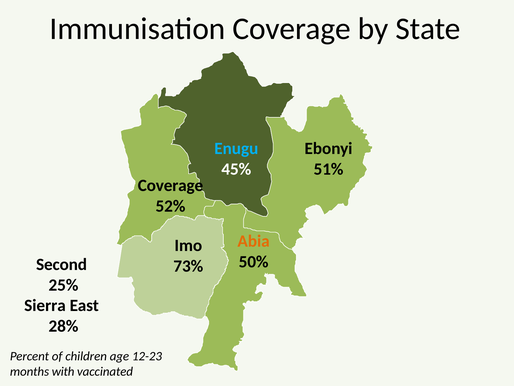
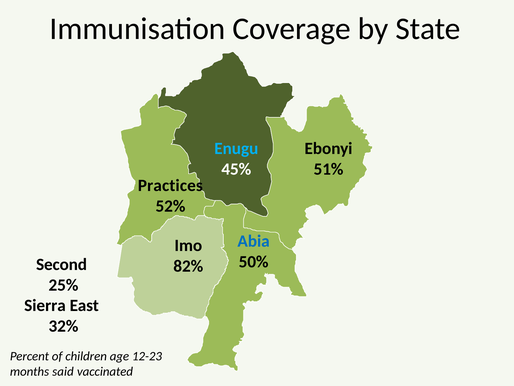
Coverage at (170, 185): Coverage -> Practices
Abia colour: orange -> blue
73%: 73% -> 82%
28%: 28% -> 32%
with: with -> said
